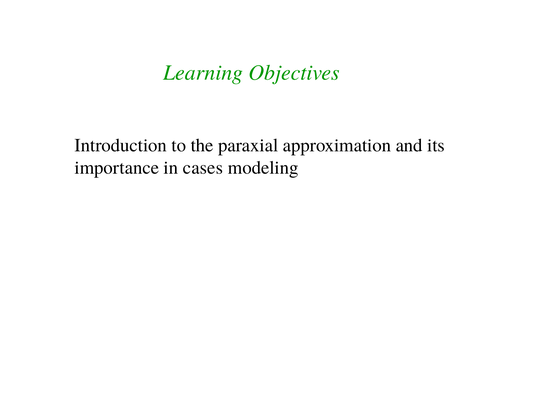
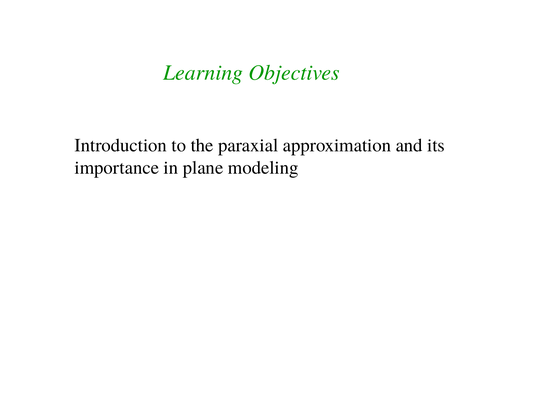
cases: cases -> plane
